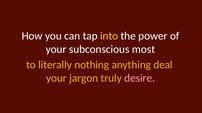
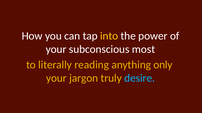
nothing: nothing -> reading
deal: deal -> only
desire colour: pink -> light blue
